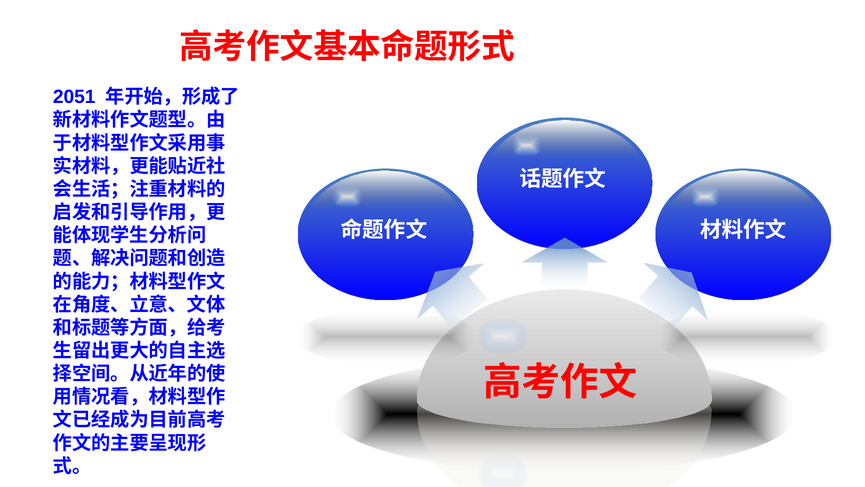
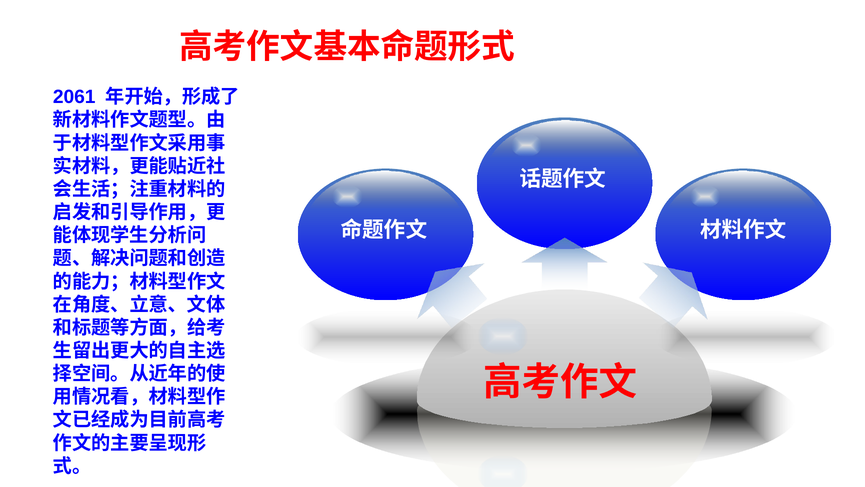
2051: 2051 -> 2061
